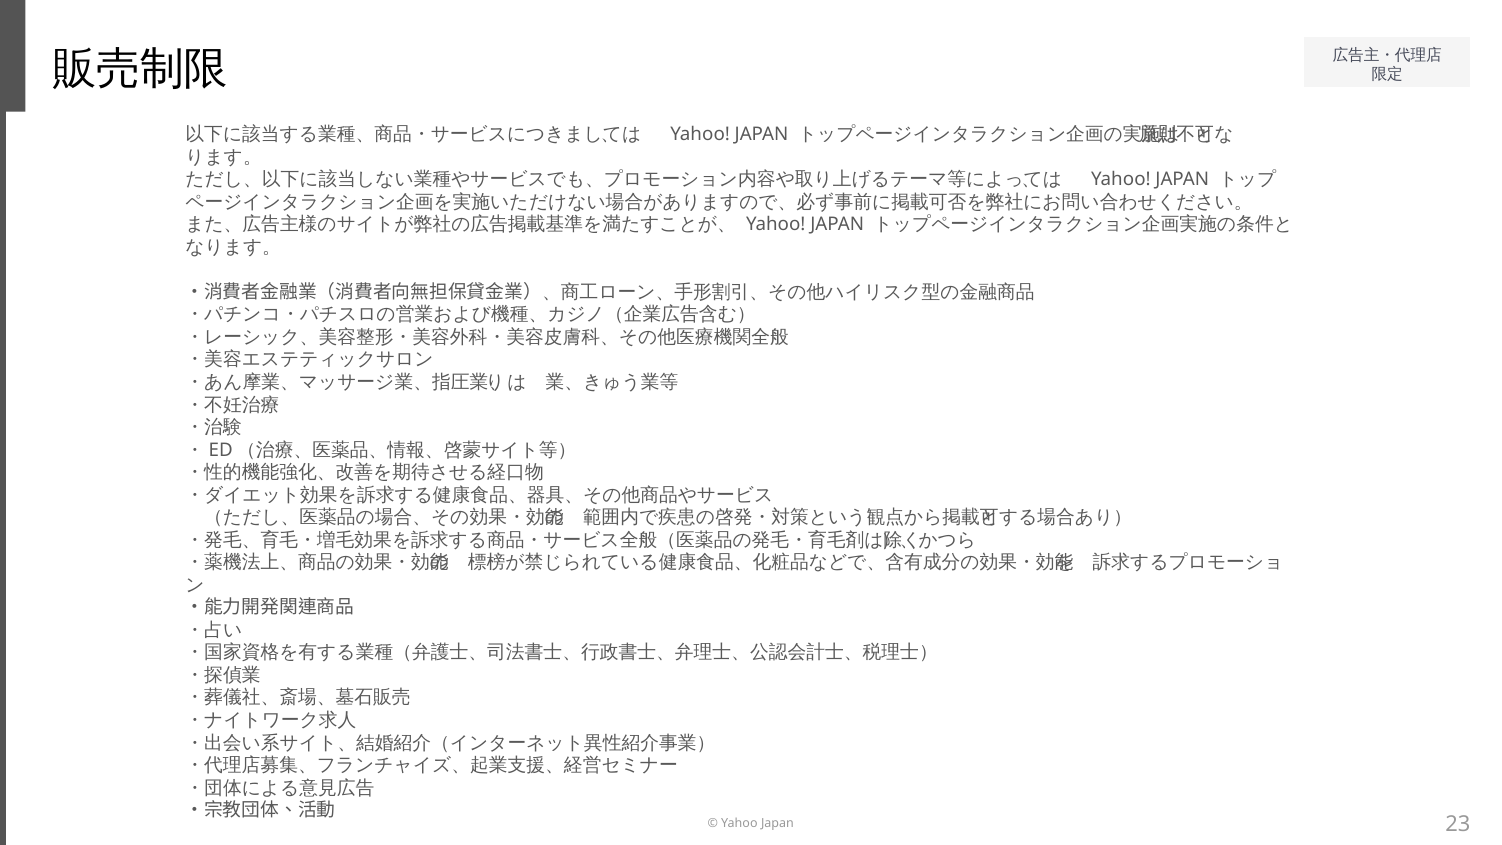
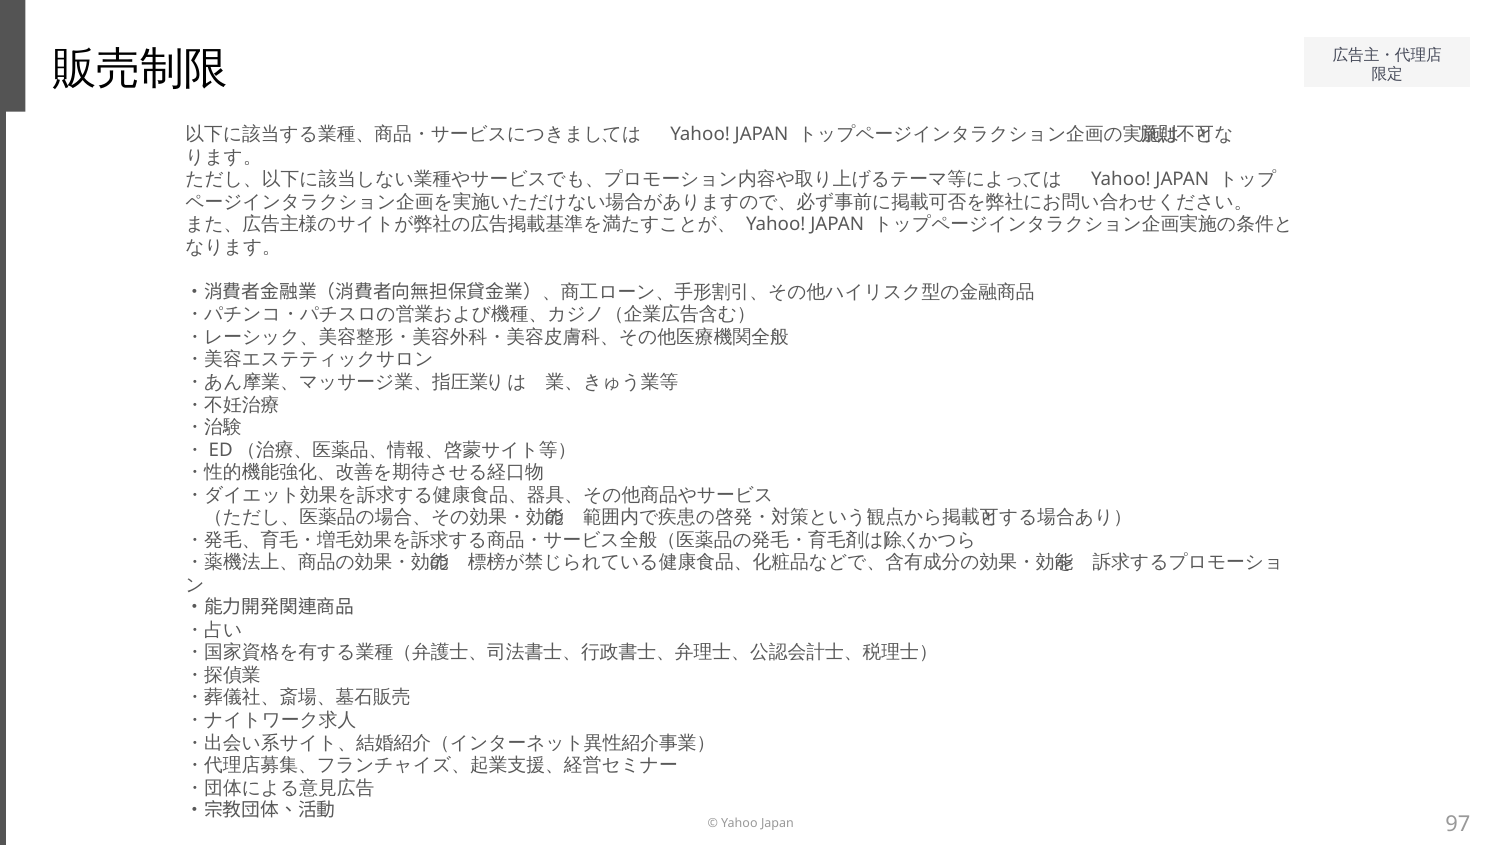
23: 23 -> 97
